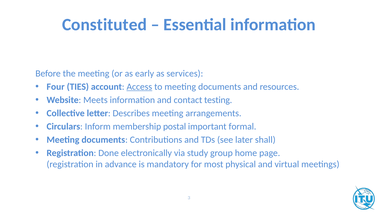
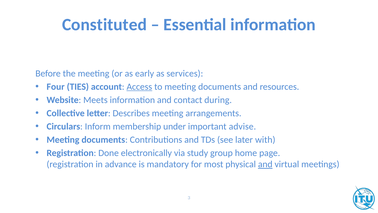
testing: testing -> during
postal: postal -> under
formal: formal -> advise
shall: shall -> with
and at (265, 164) underline: none -> present
